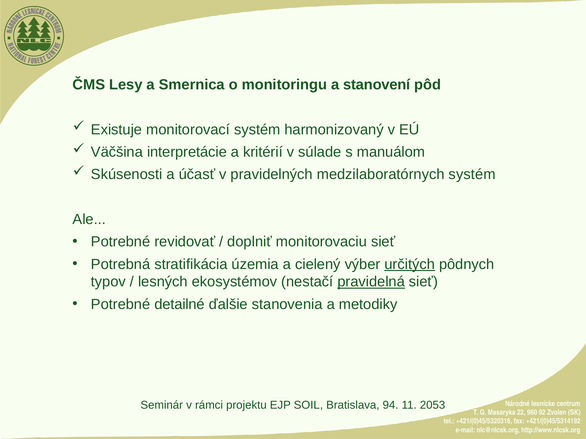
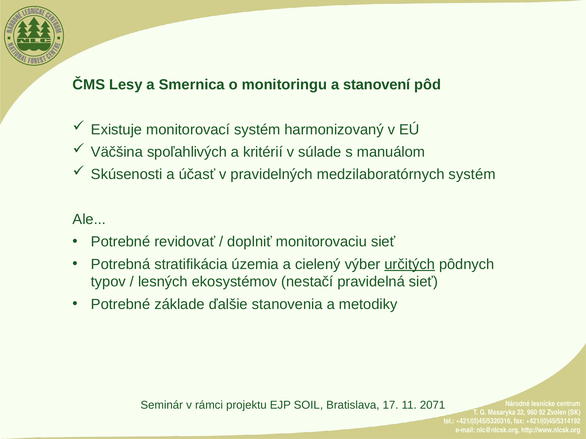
interpretácie: interpretácie -> spoľahlivých
pravidelná underline: present -> none
detailné: detailné -> základe
94: 94 -> 17
2053: 2053 -> 2071
